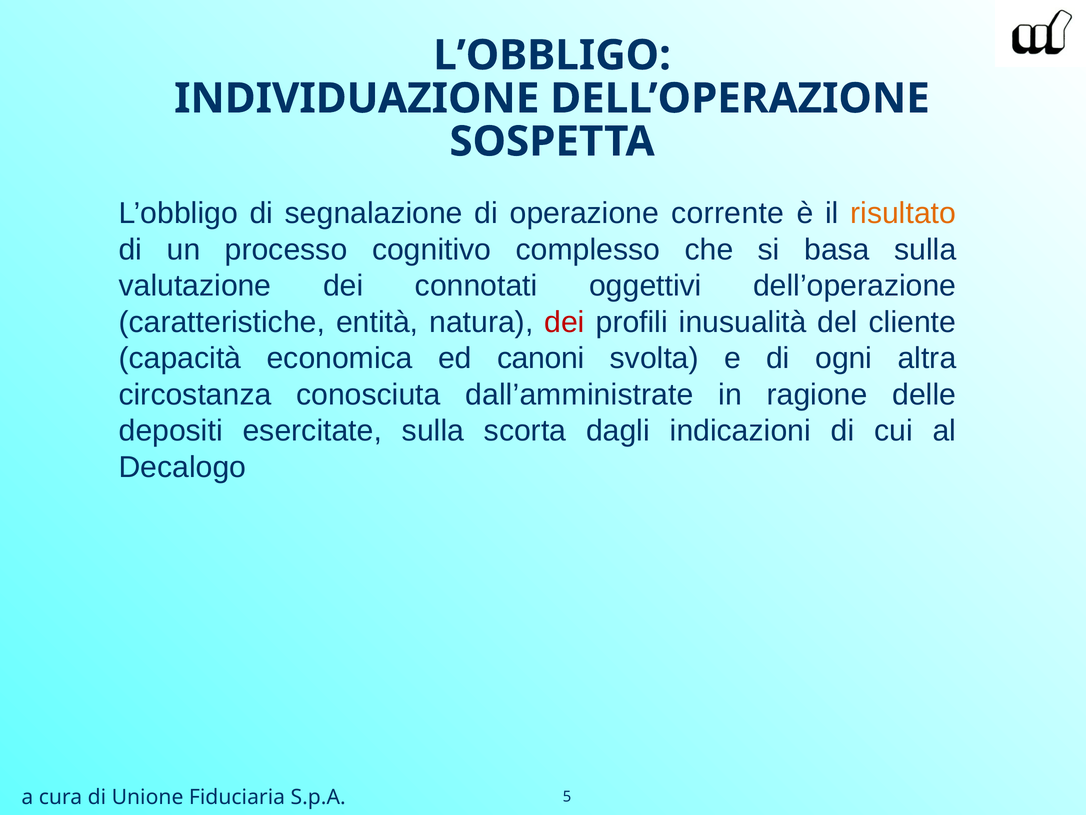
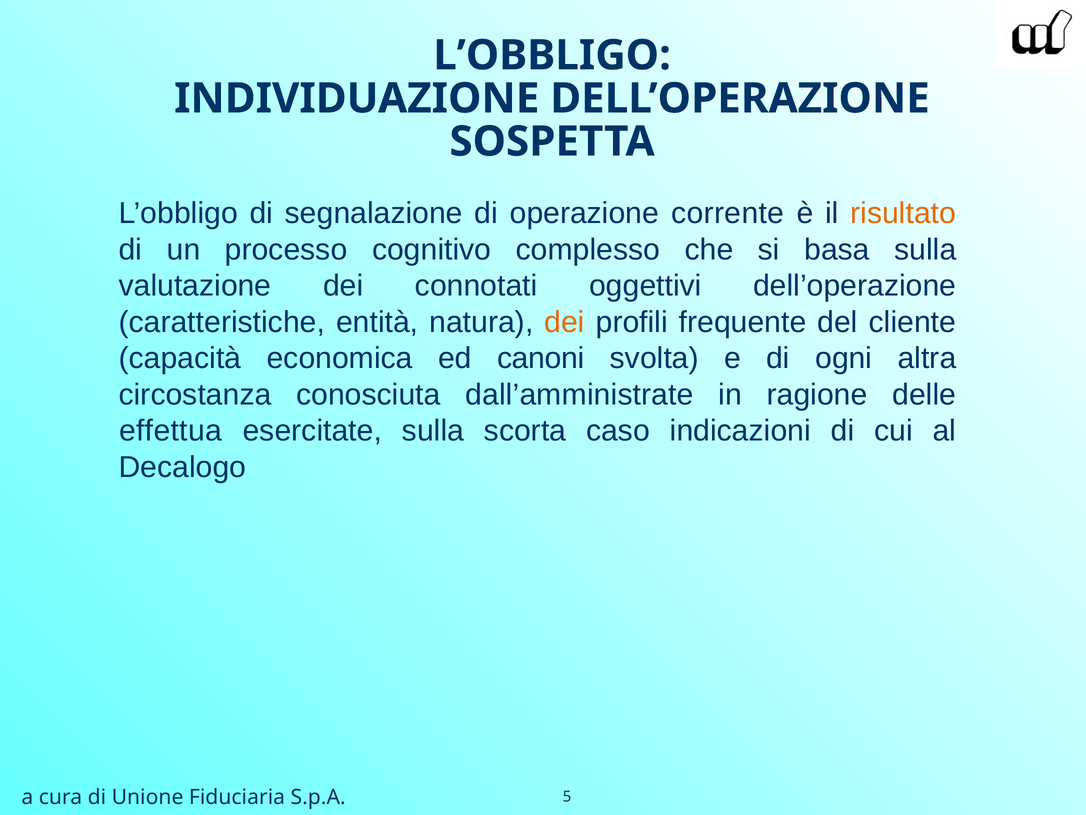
dei at (565, 322) colour: red -> orange
inusualità: inusualità -> frequente
depositi: depositi -> effettua
dagli: dagli -> caso
